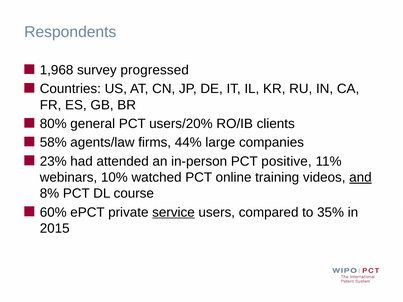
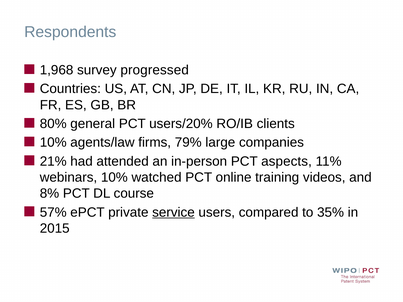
58% at (53, 143): 58% -> 10%
44%: 44% -> 79%
23%: 23% -> 21%
positive: positive -> aspects
and underline: present -> none
60%: 60% -> 57%
